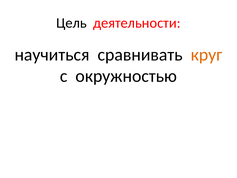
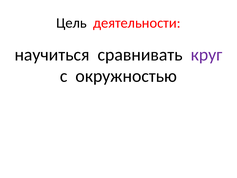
круг colour: orange -> purple
